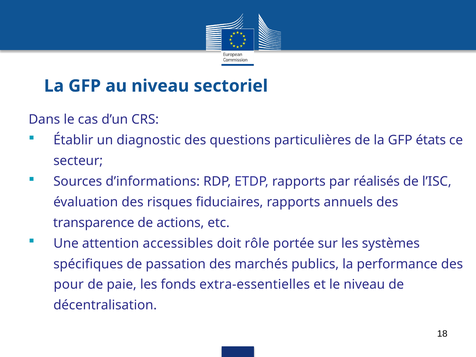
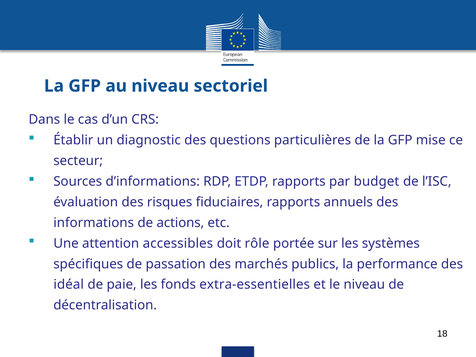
états: états -> mise
réalisés: réalisés -> budget
transparence: transparence -> informations
pour: pour -> idéal
